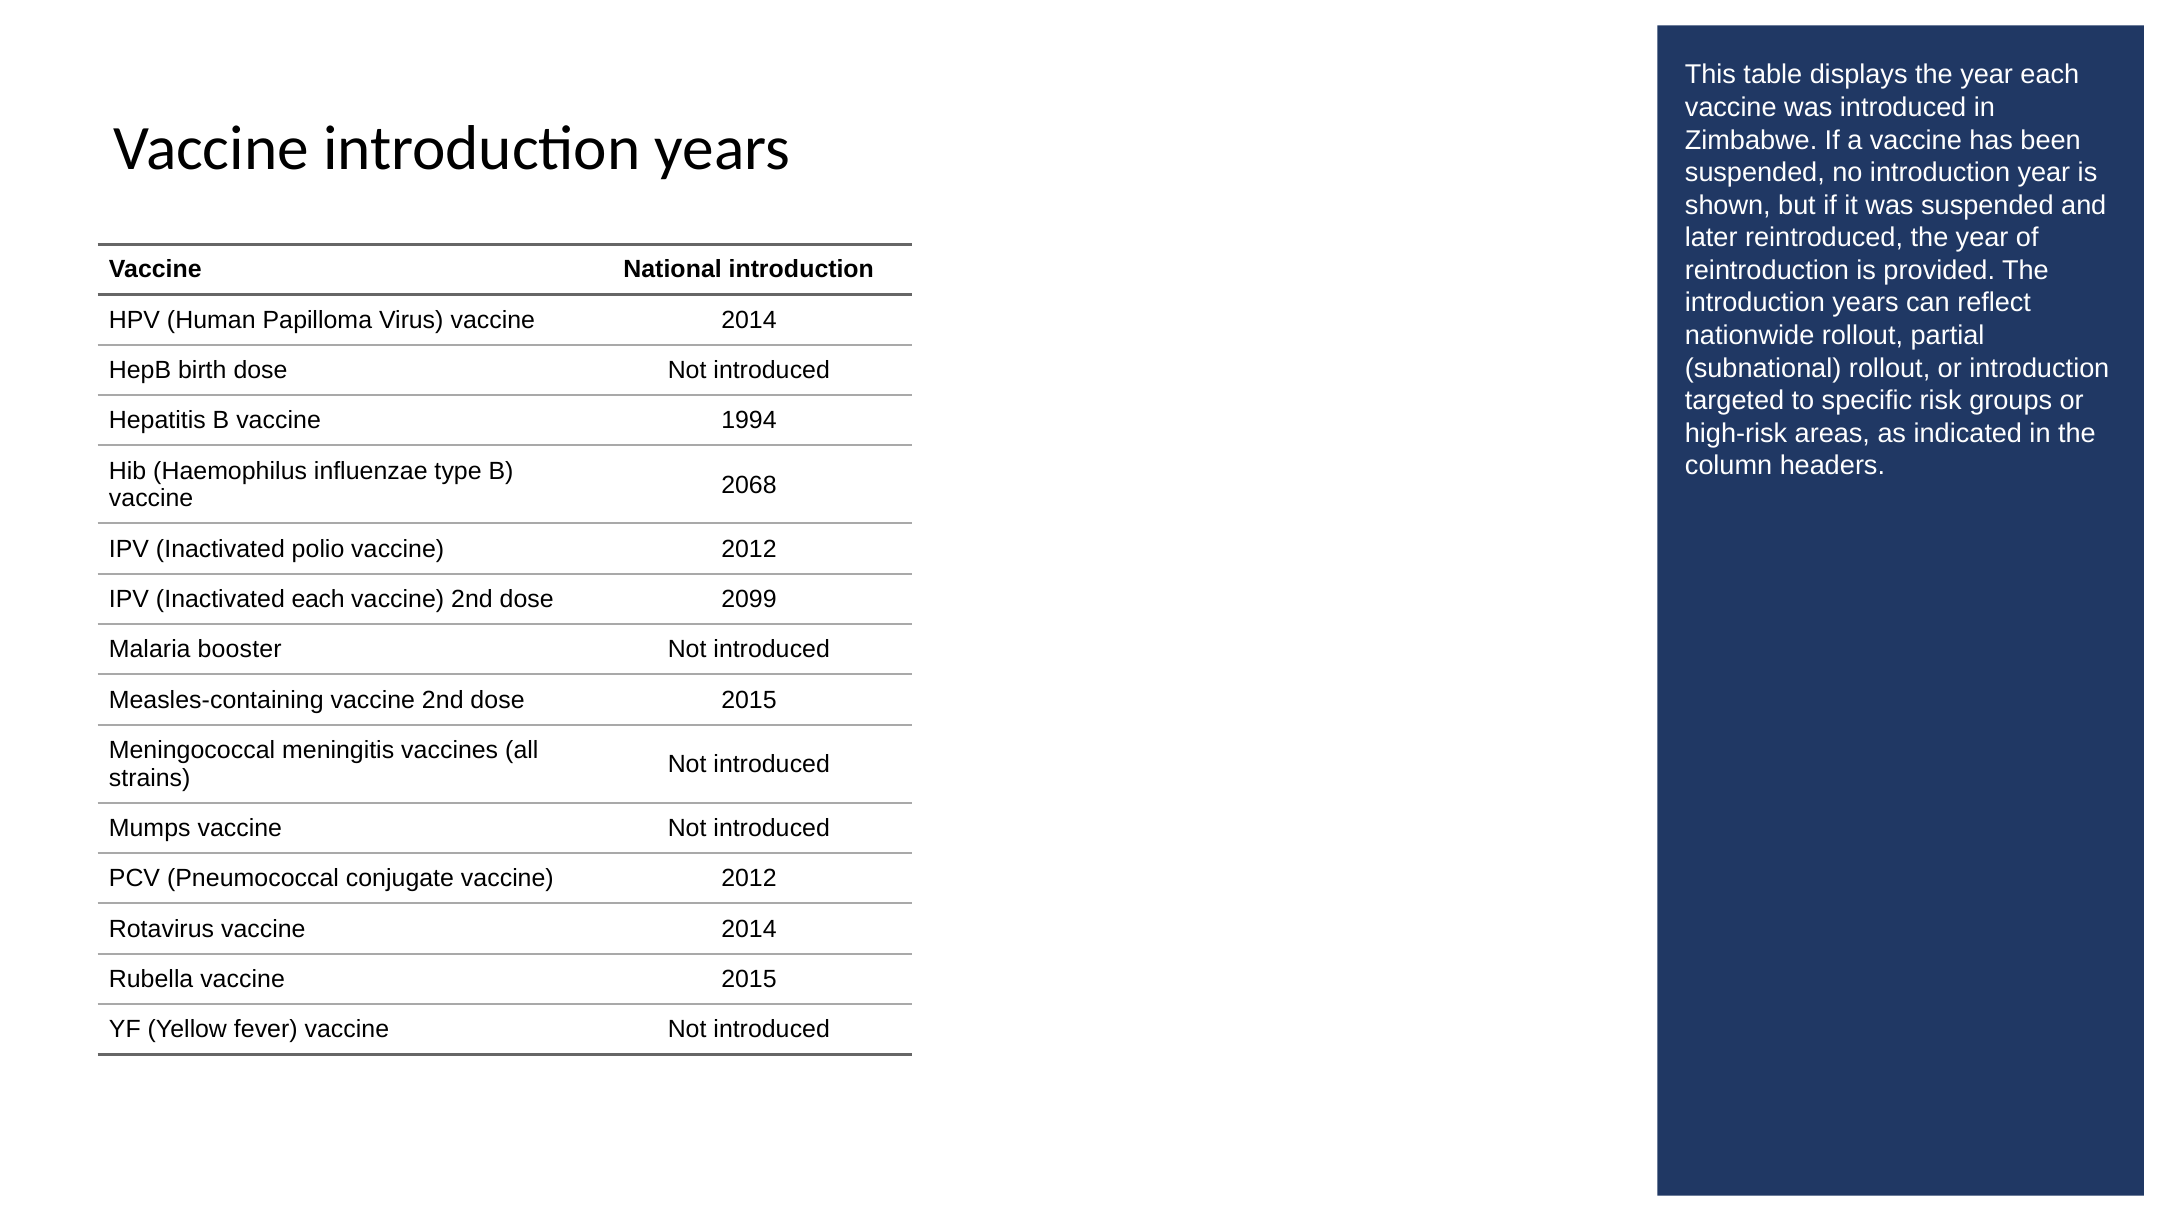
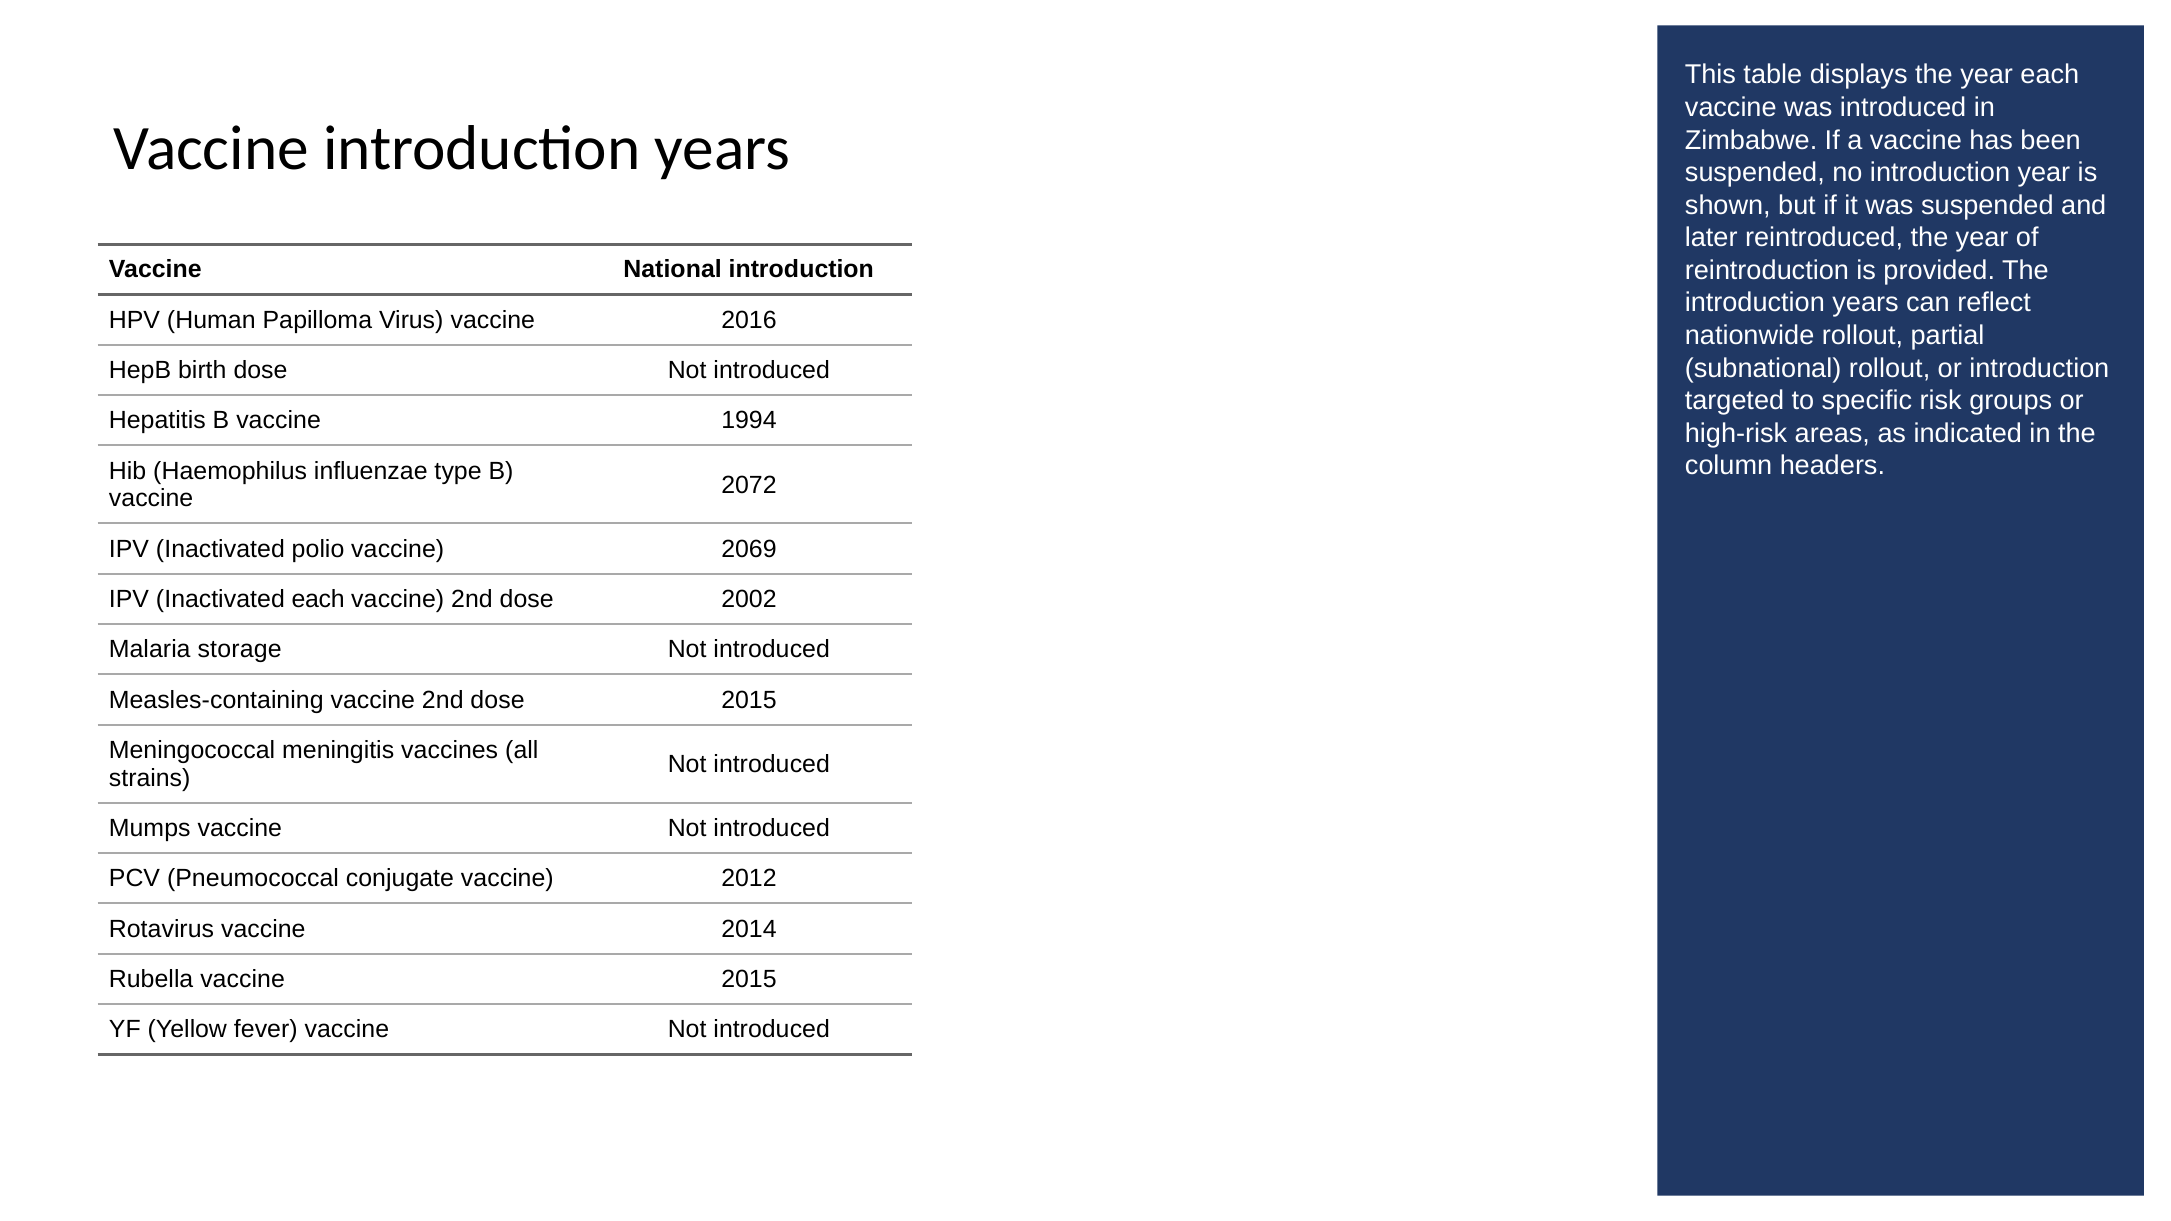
Virus vaccine 2014: 2014 -> 2016
2068: 2068 -> 2072
polio vaccine 2012: 2012 -> 2069
2099: 2099 -> 2002
booster: booster -> storage
